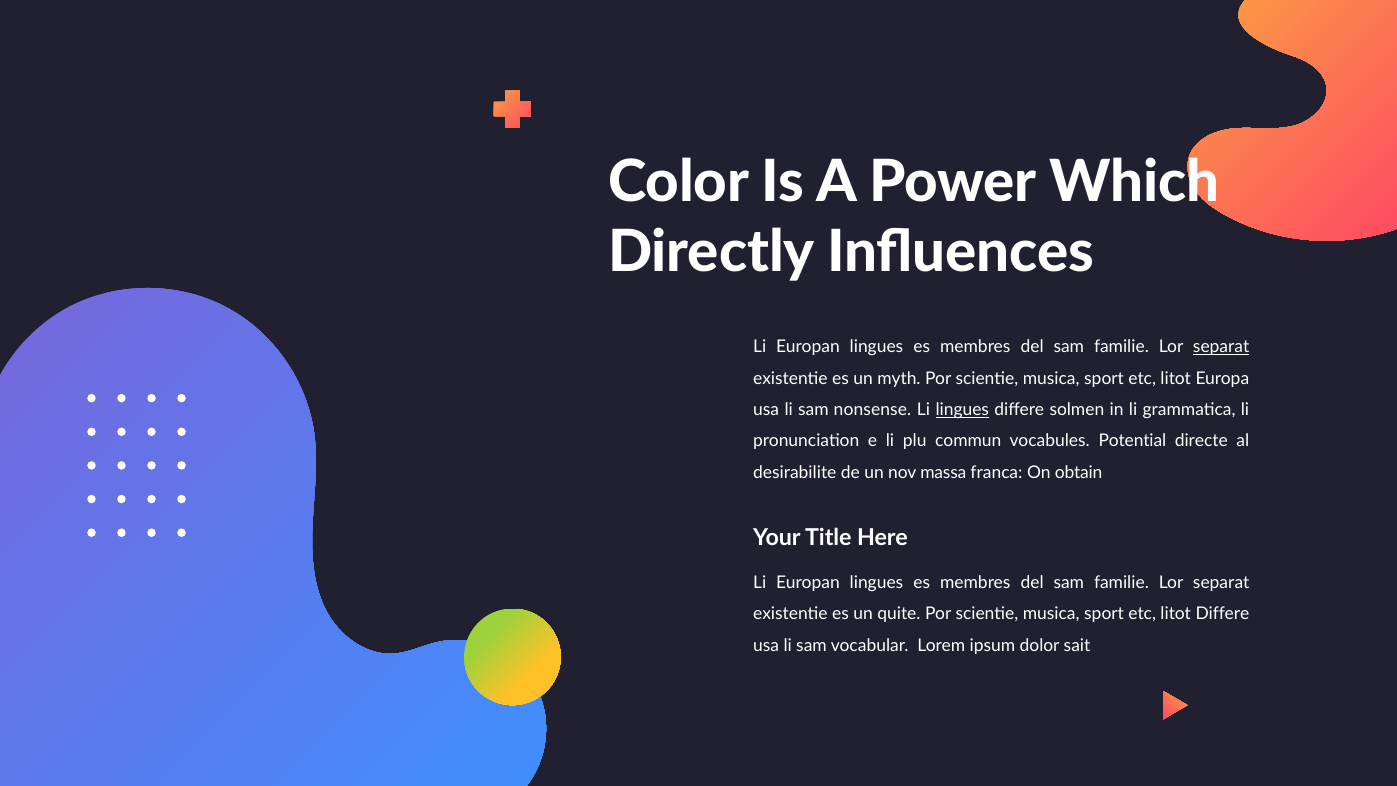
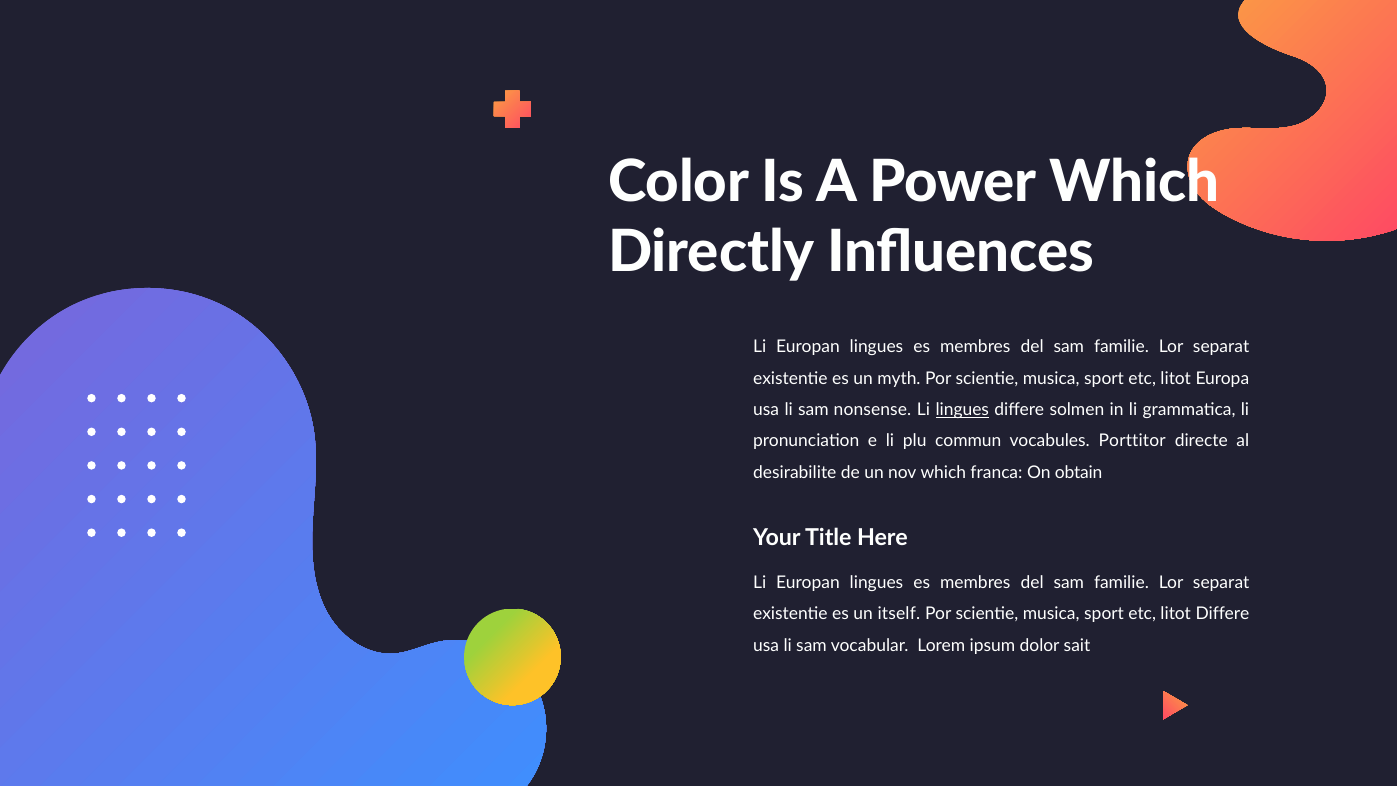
separat at (1221, 347) underline: present -> none
Potential: Potential -> Porttitor
nov massa: massa -> which
quite: quite -> itself
